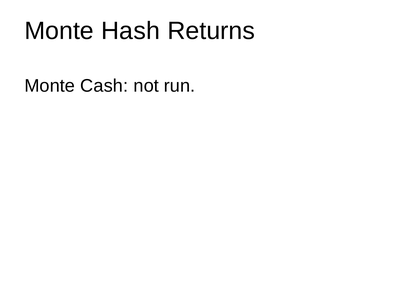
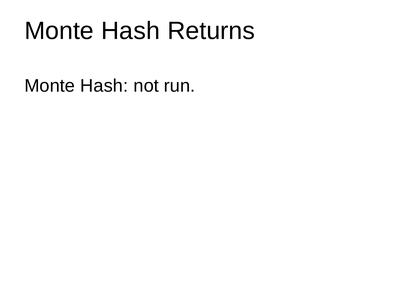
Cash at (104, 86): Cash -> Hash
